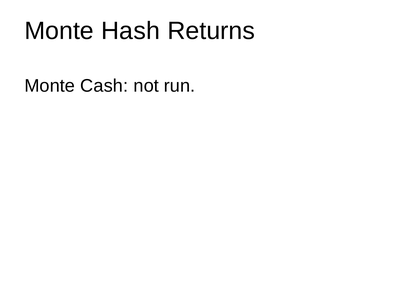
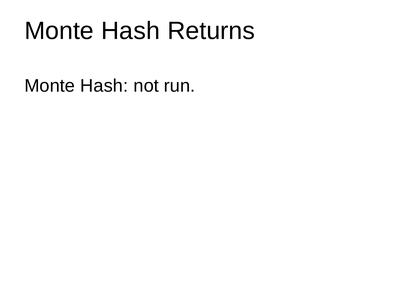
Cash at (104, 86): Cash -> Hash
